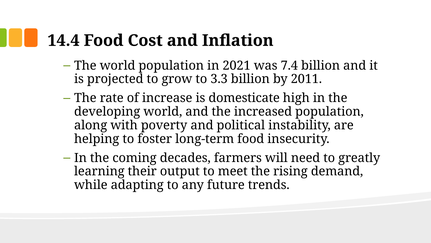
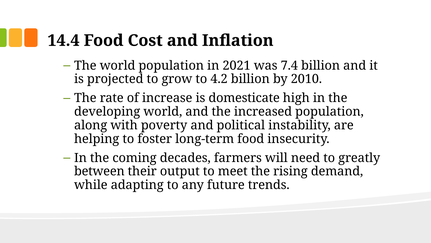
3.3: 3.3 -> 4.2
2011: 2011 -> 2010
learning: learning -> between
